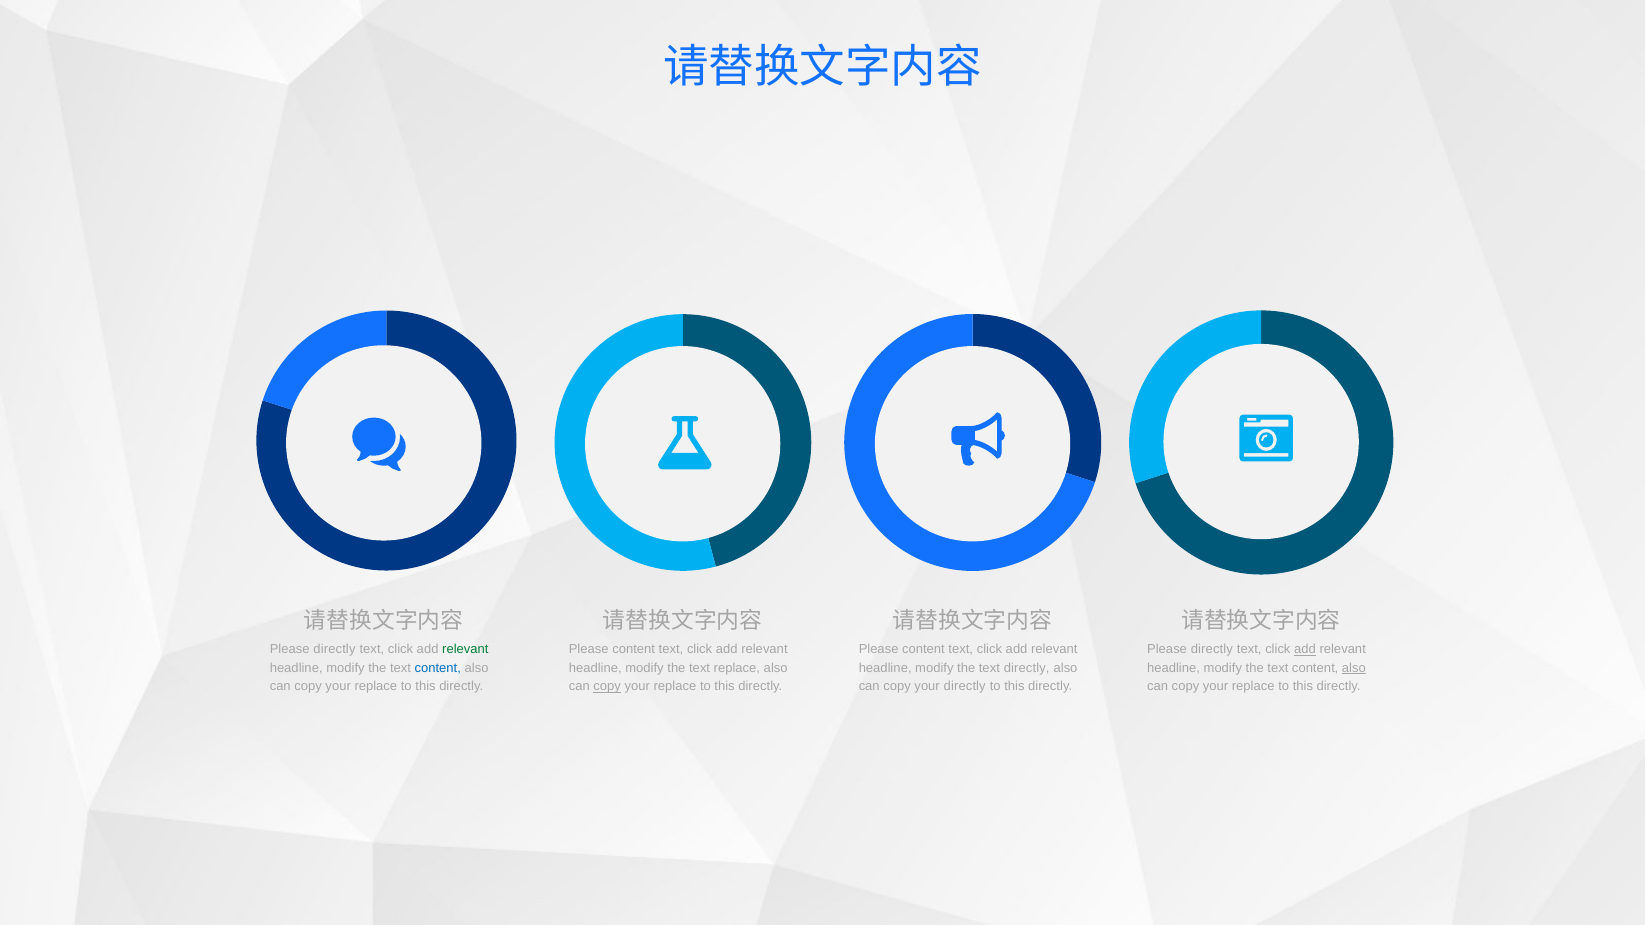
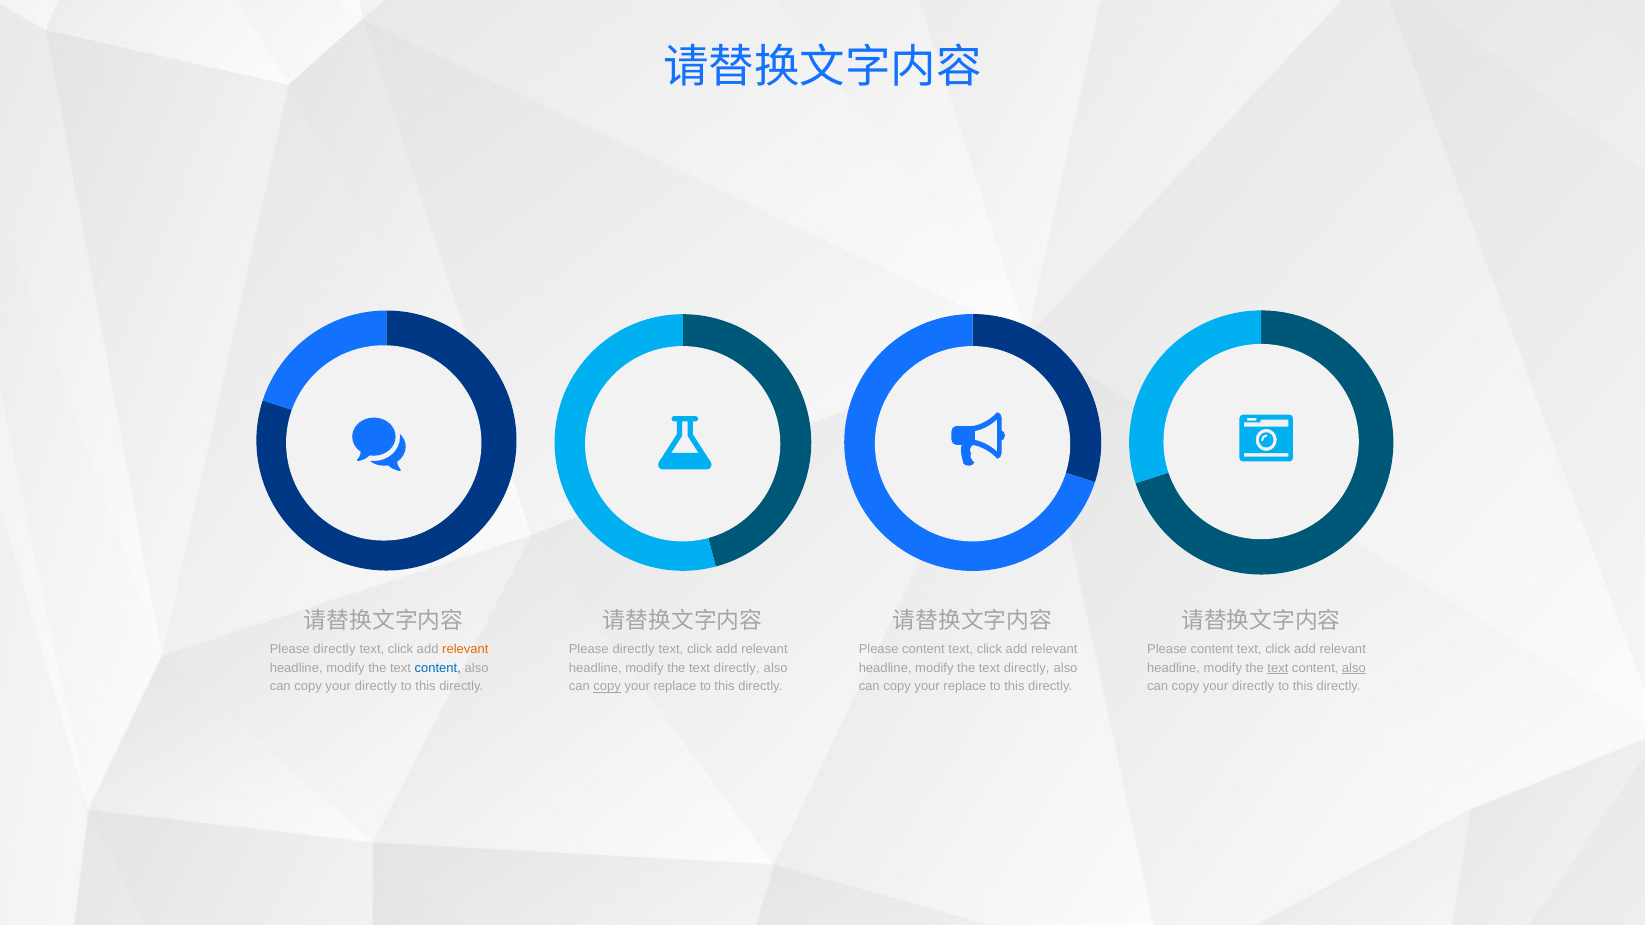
relevant at (465, 649) colour: green -> orange
content at (634, 649): content -> directly
directly at (1212, 649): directly -> content
add at (1305, 649) underline: present -> none
replace at (737, 668): replace -> directly
text at (1278, 668) underline: none -> present
replace at (376, 687): replace -> directly
directly at (965, 687): directly -> replace
replace at (1253, 687): replace -> directly
